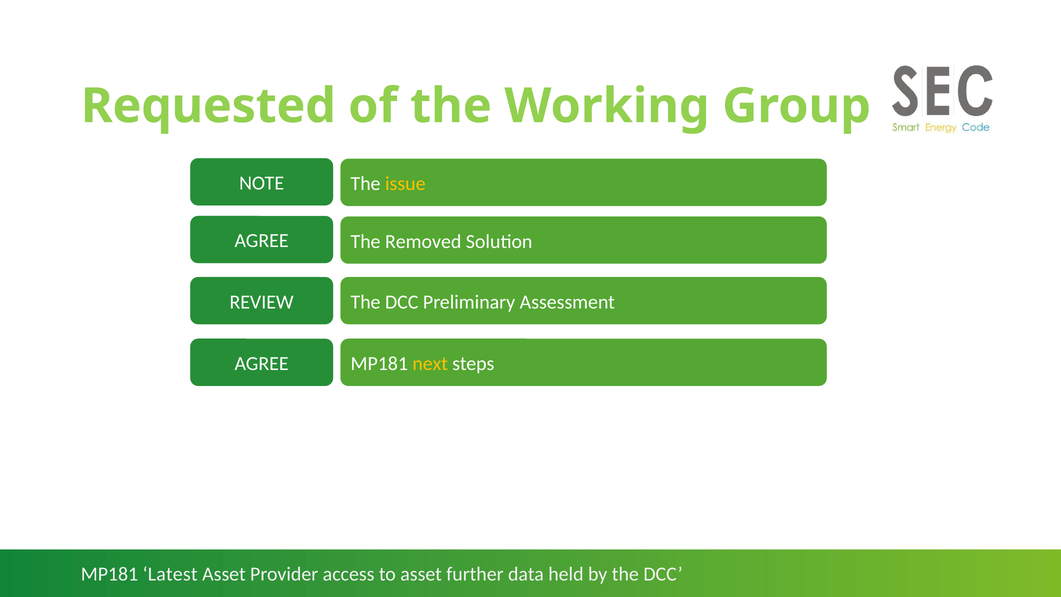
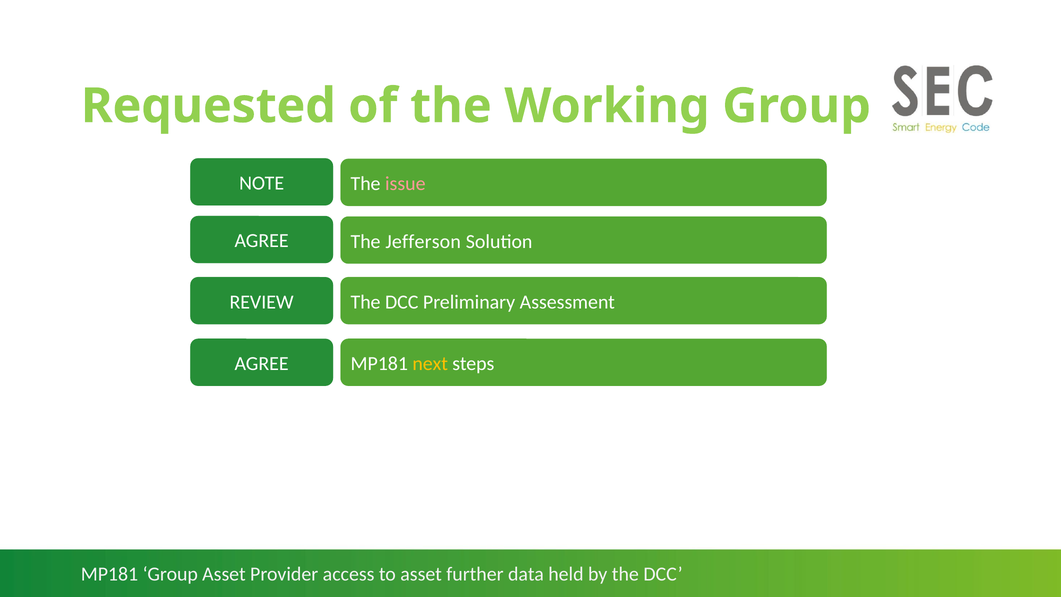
issue colour: yellow -> pink
Removed: Removed -> Jefferson
MP181 Latest: Latest -> Group
